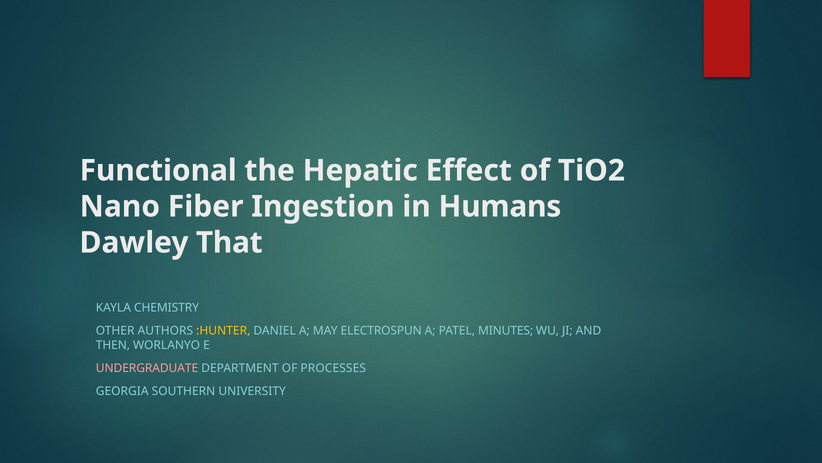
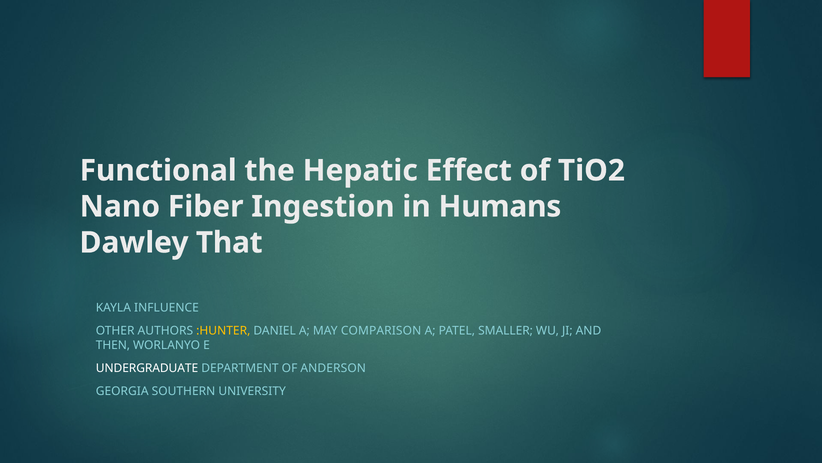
CHEMISTRY: CHEMISTRY -> INFLUENCE
ELECTROSPUN: ELECTROSPUN -> COMPARISON
MINUTES: MINUTES -> SMALLER
UNDERGRADUATE colour: pink -> white
PROCESSES: PROCESSES -> ANDERSON
